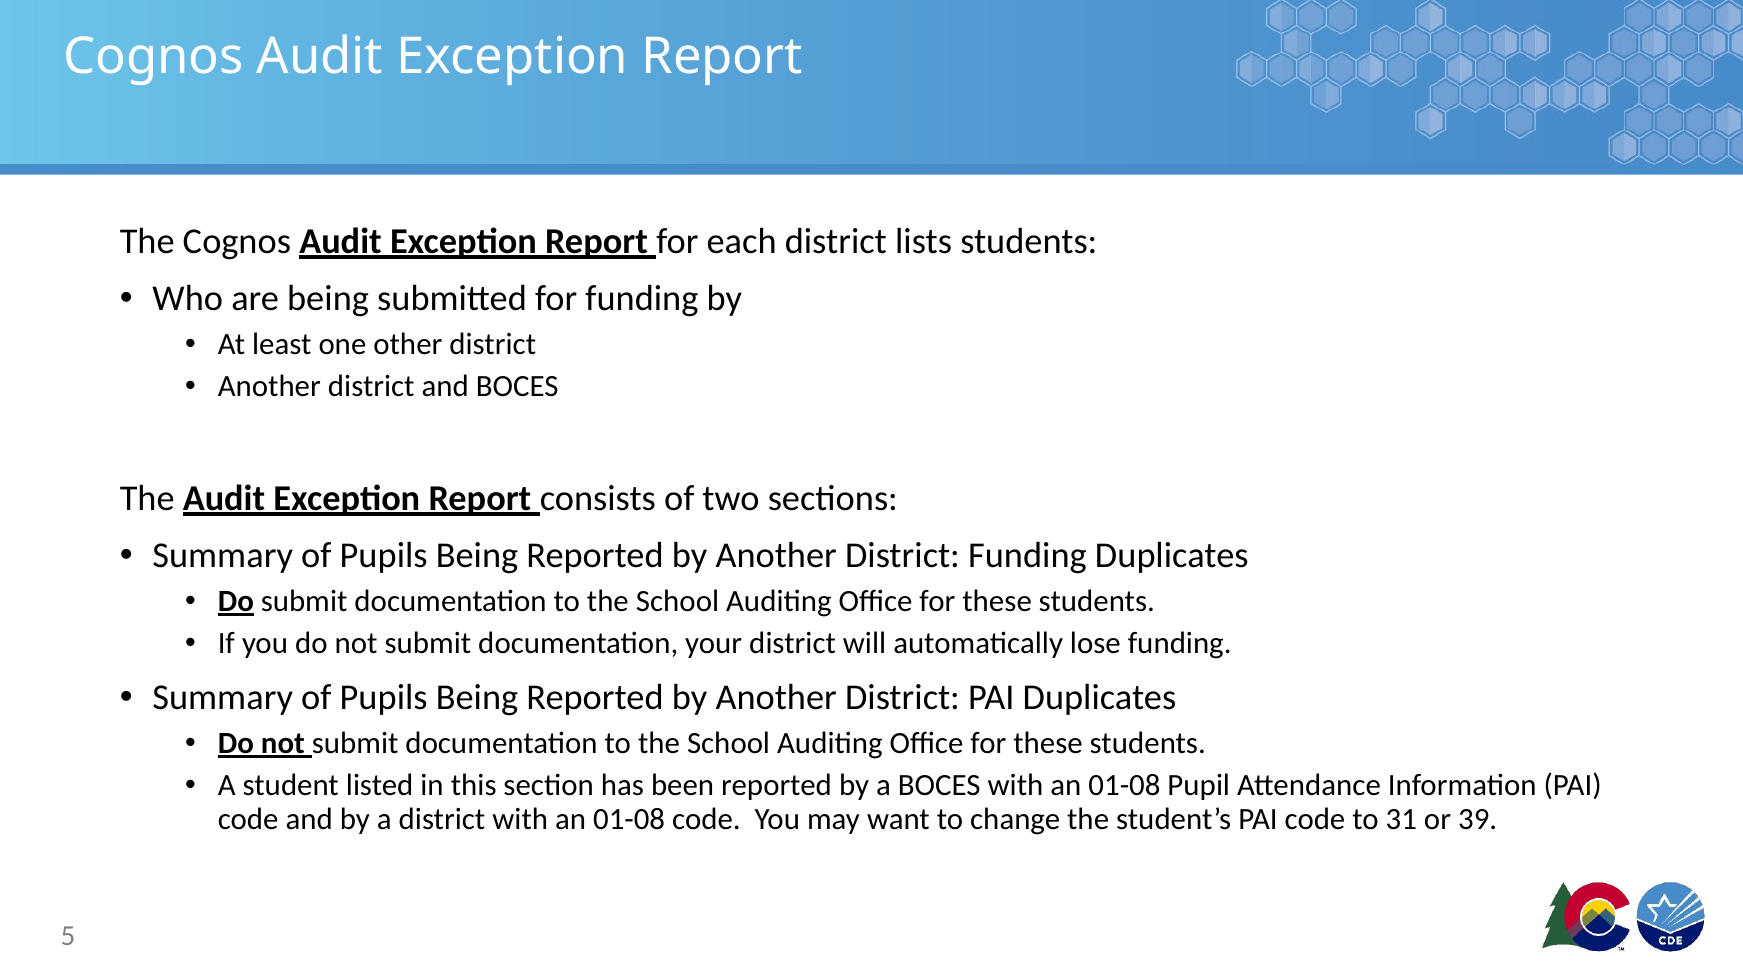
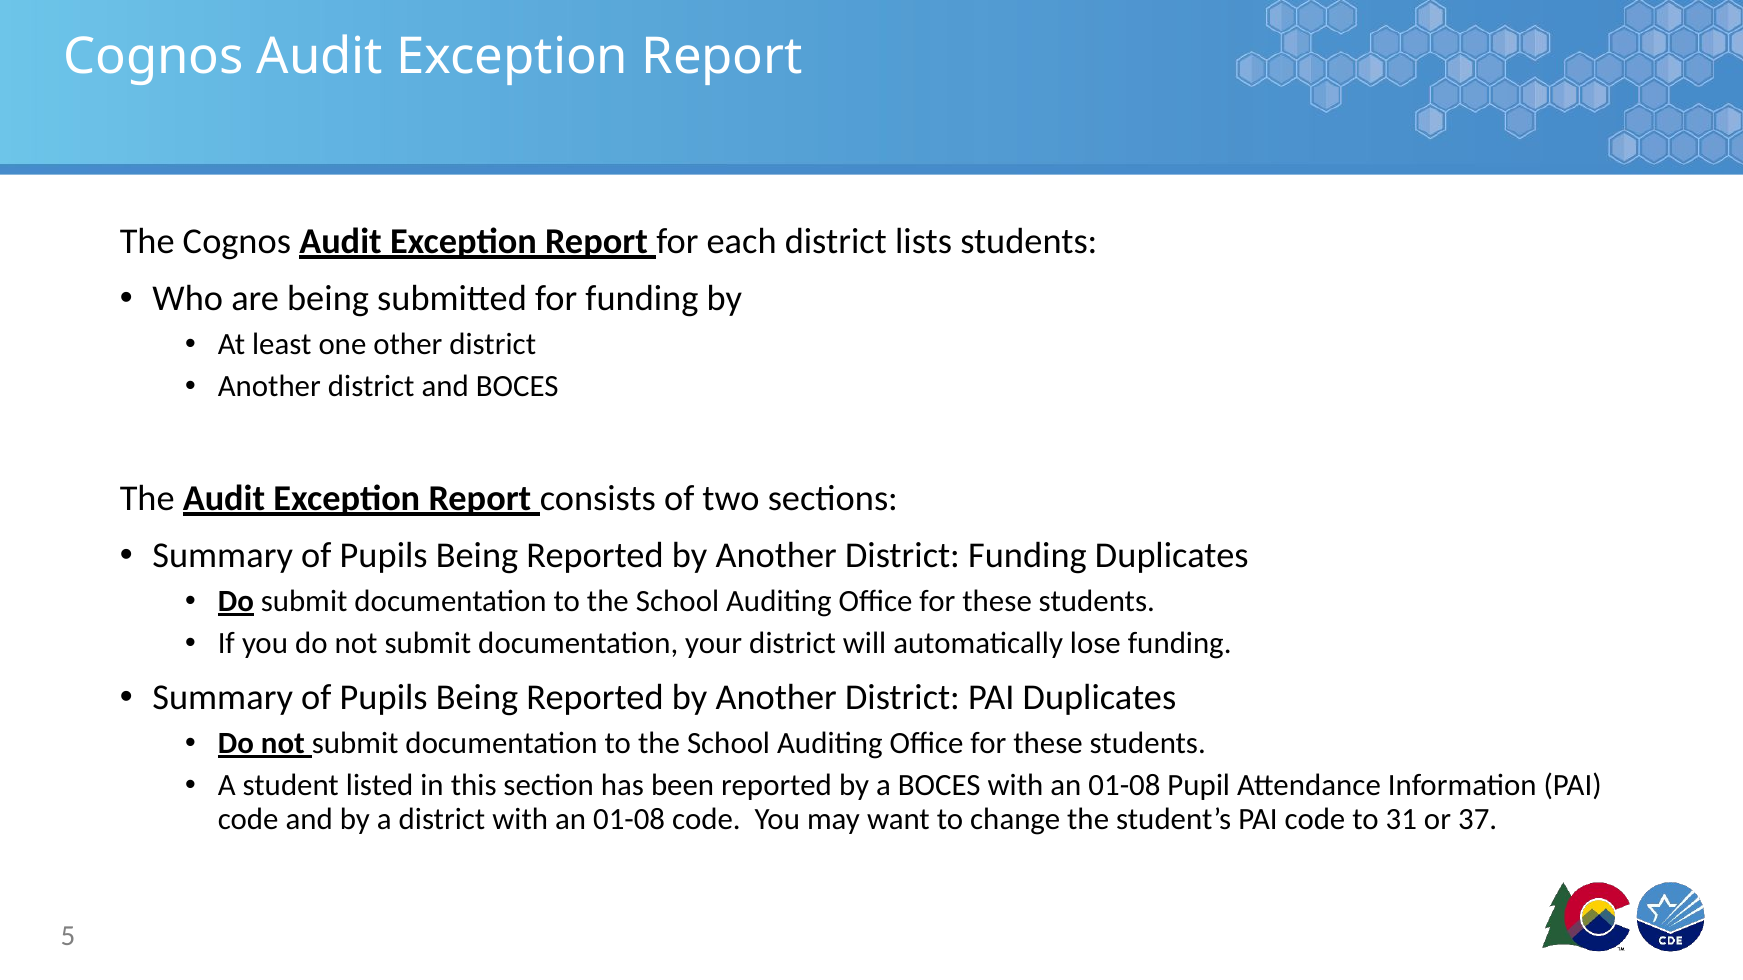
39: 39 -> 37
